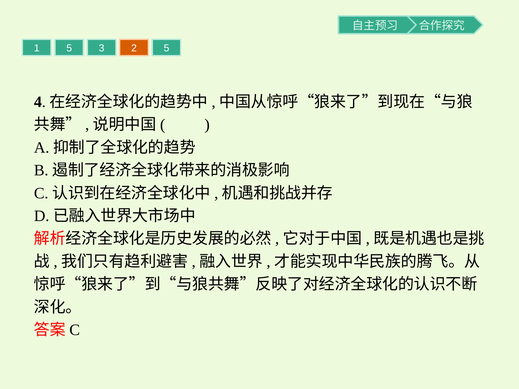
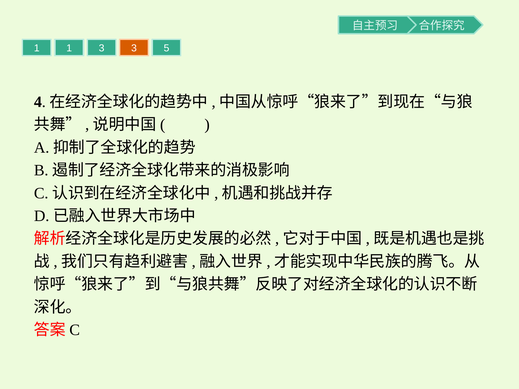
1 5: 5 -> 1
3 2: 2 -> 3
